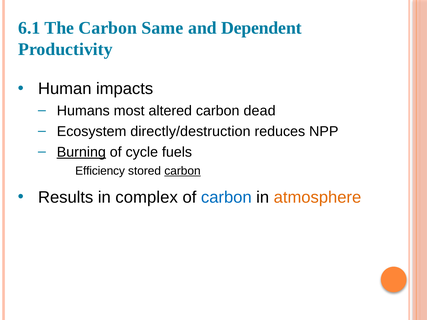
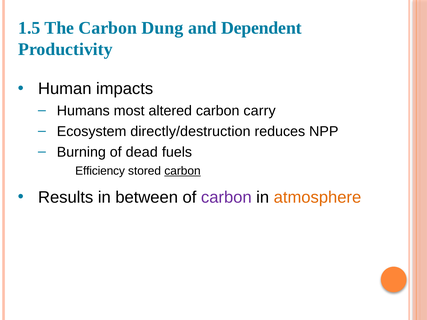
6.1: 6.1 -> 1.5
Same: Same -> Dung
dead: dead -> carry
Burning underline: present -> none
cycle: cycle -> dead
complex: complex -> between
carbon at (226, 197) colour: blue -> purple
